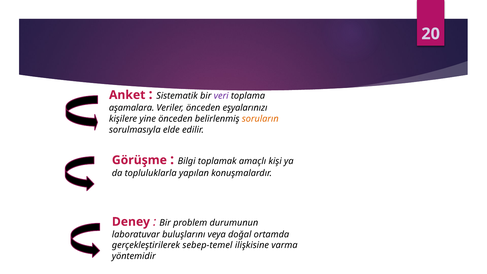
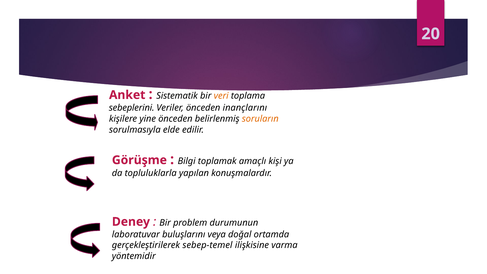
veri colour: purple -> orange
aşamalara: aşamalara -> sebeplerini
eşyalarınızı: eşyalarınızı -> inançlarını
